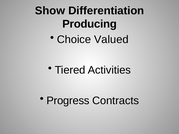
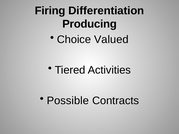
Show: Show -> Firing
Progress: Progress -> Possible
